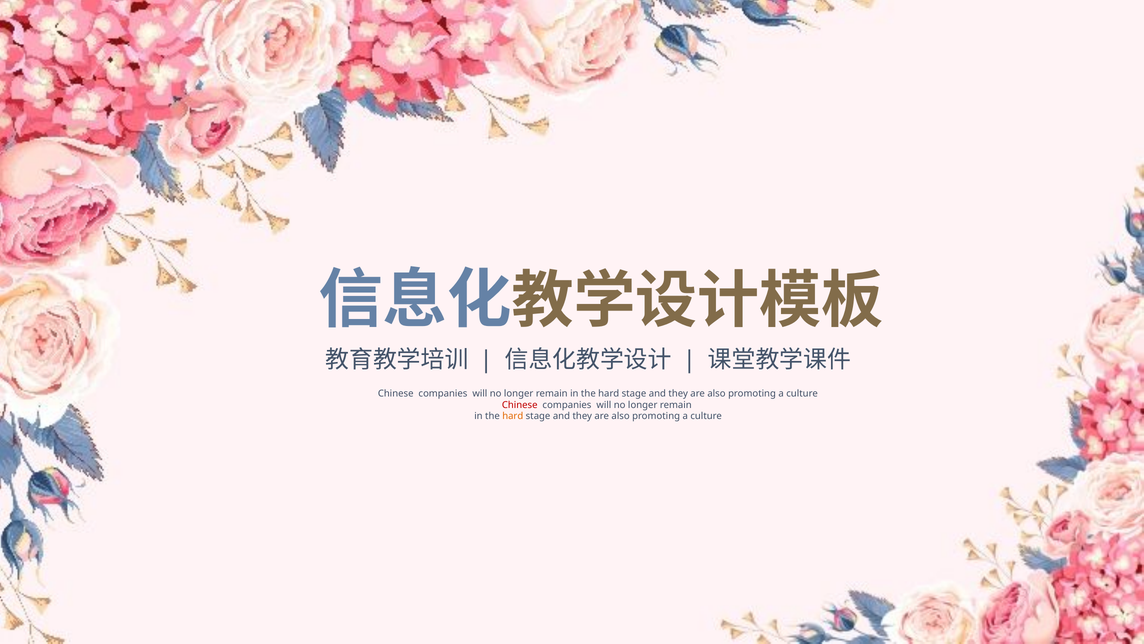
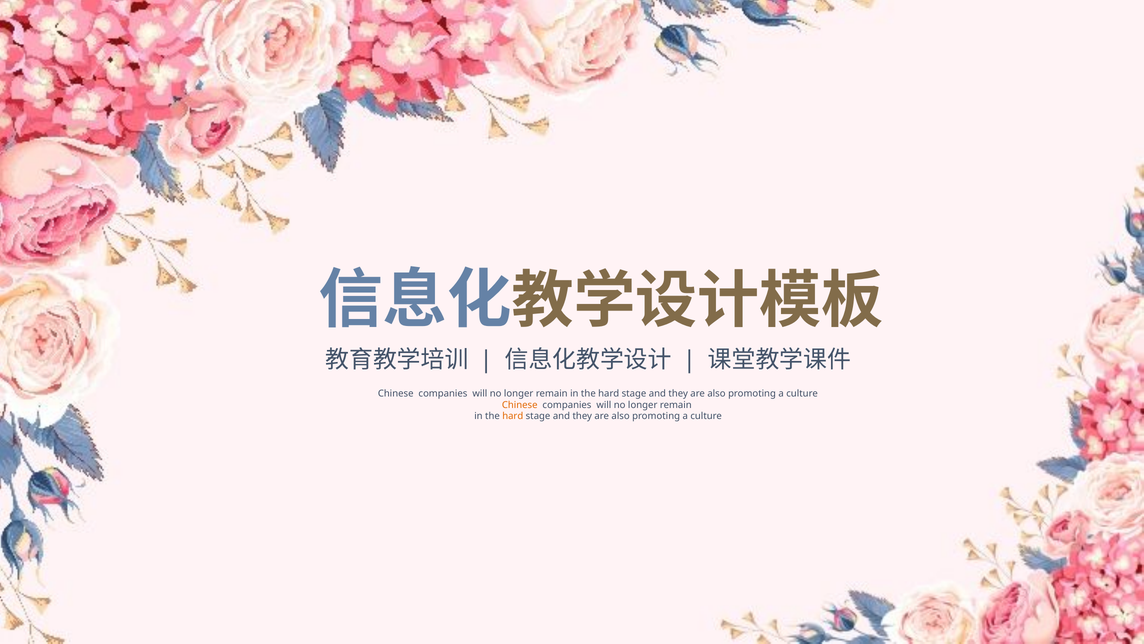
Chinese at (520, 405) colour: red -> orange
